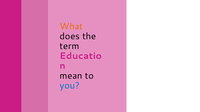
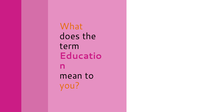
you at (70, 86) colour: blue -> orange
